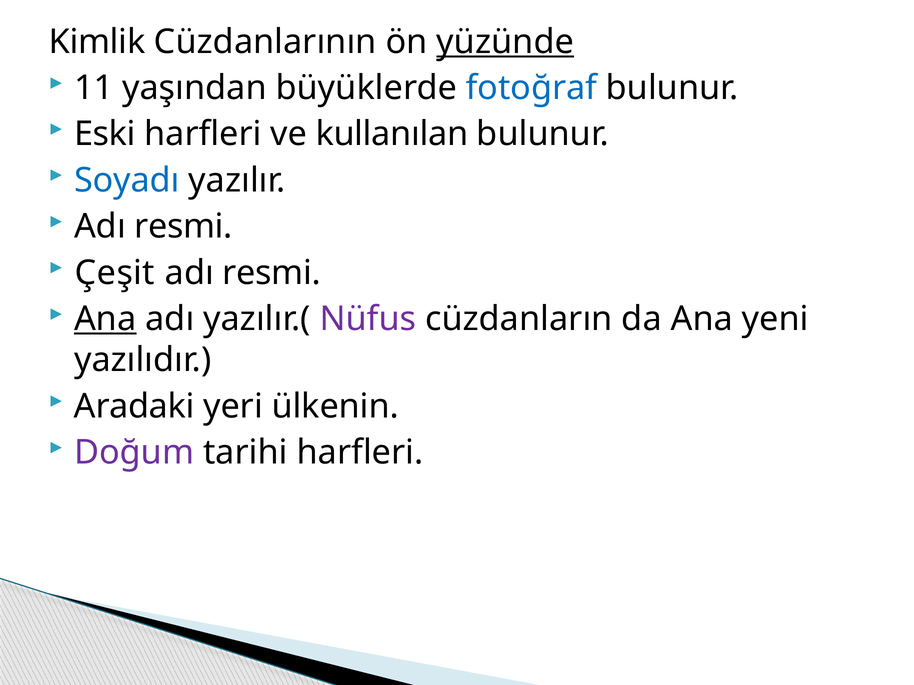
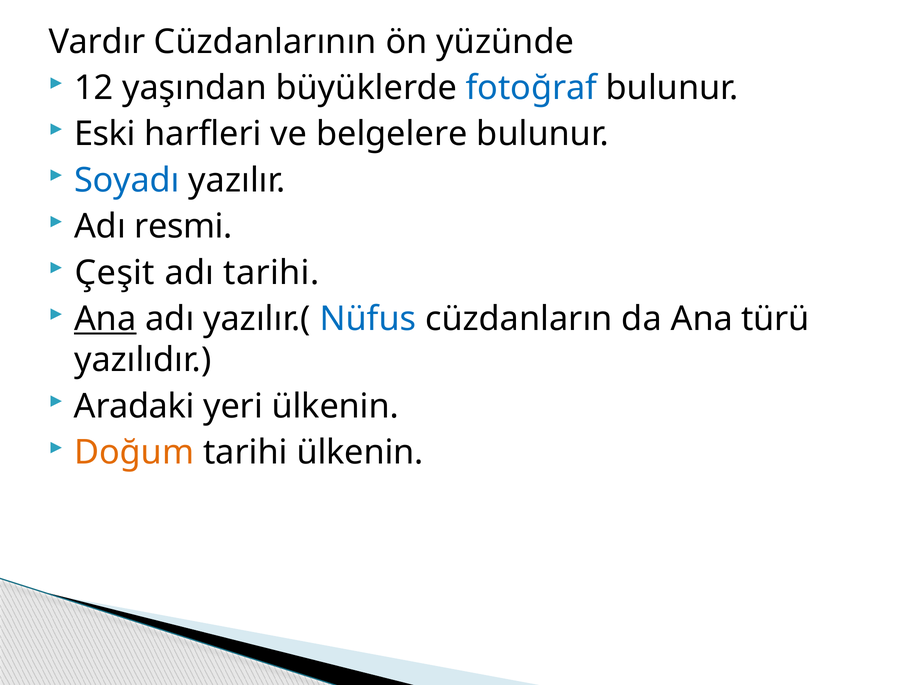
Kimlik: Kimlik -> Vardır
yüzünde underline: present -> none
11: 11 -> 12
kullanılan: kullanılan -> belgelere
resmi at (272, 273): resmi -> tarihi
Nüfus colour: purple -> blue
yeni: yeni -> türü
Doğum colour: purple -> orange
tarihi harfleri: harfleri -> ülkenin
